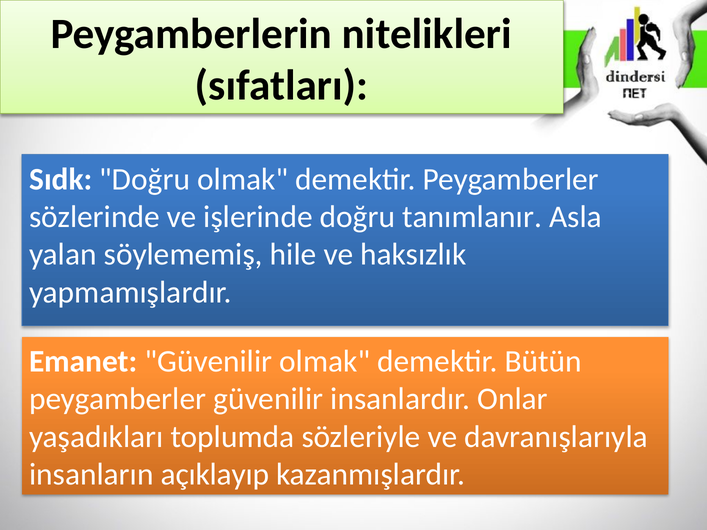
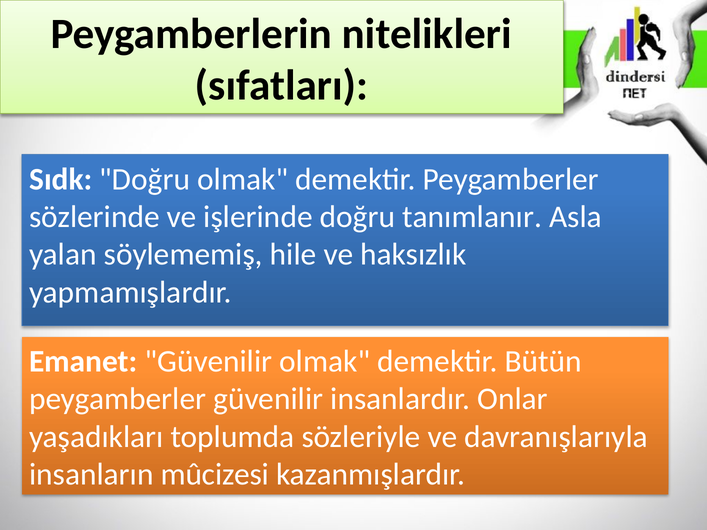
açıklayıp: açıklayıp -> mûcizesi
